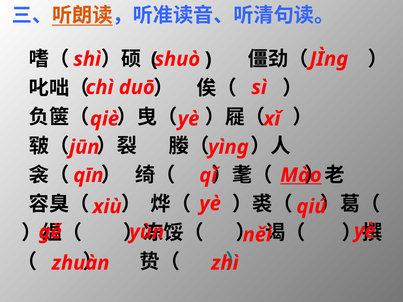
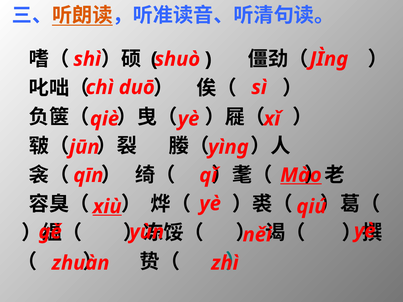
xiù underline: none -> present
